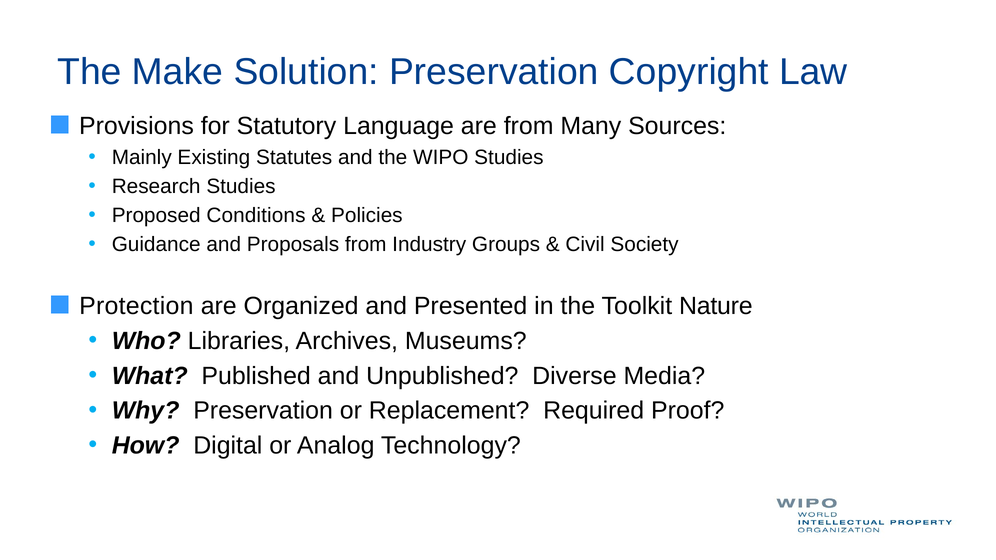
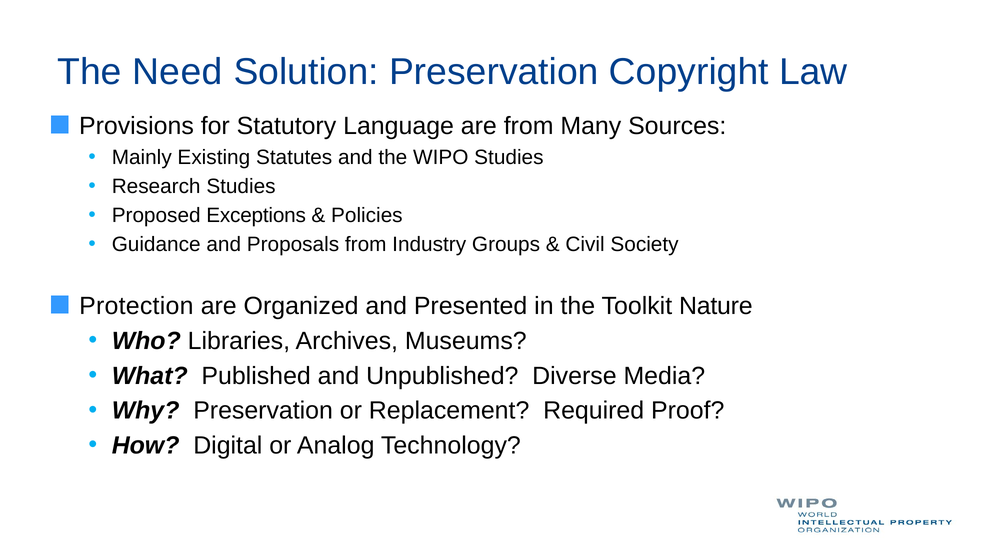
Make: Make -> Need
Conditions: Conditions -> Exceptions
